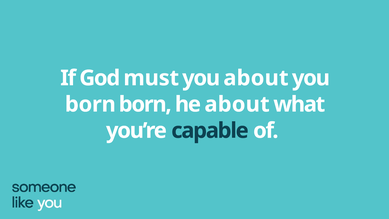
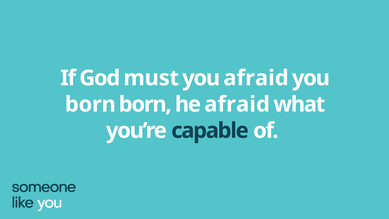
you about: about -> afraid
he about: about -> afraid
